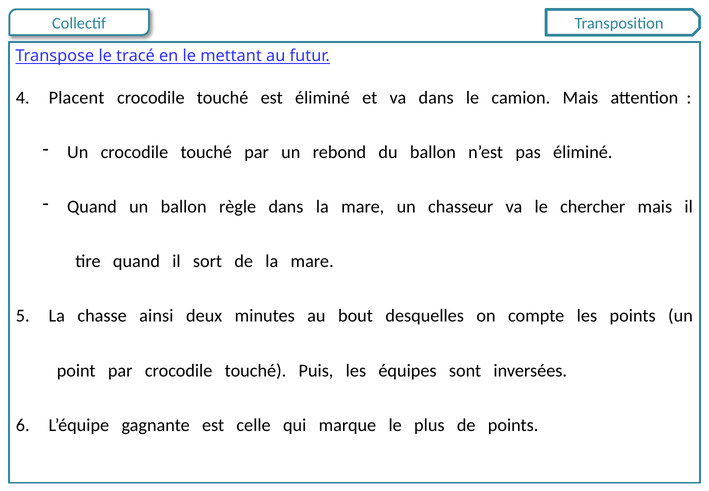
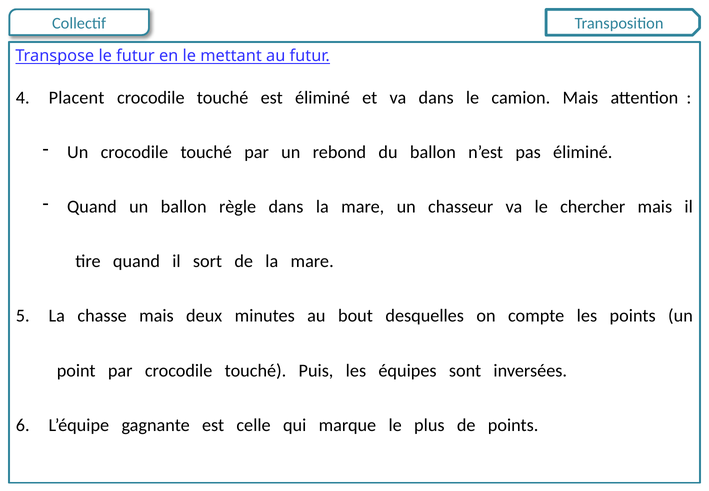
le tracé: tracé -> futur
chasse ainsi: ainsi -> mais
